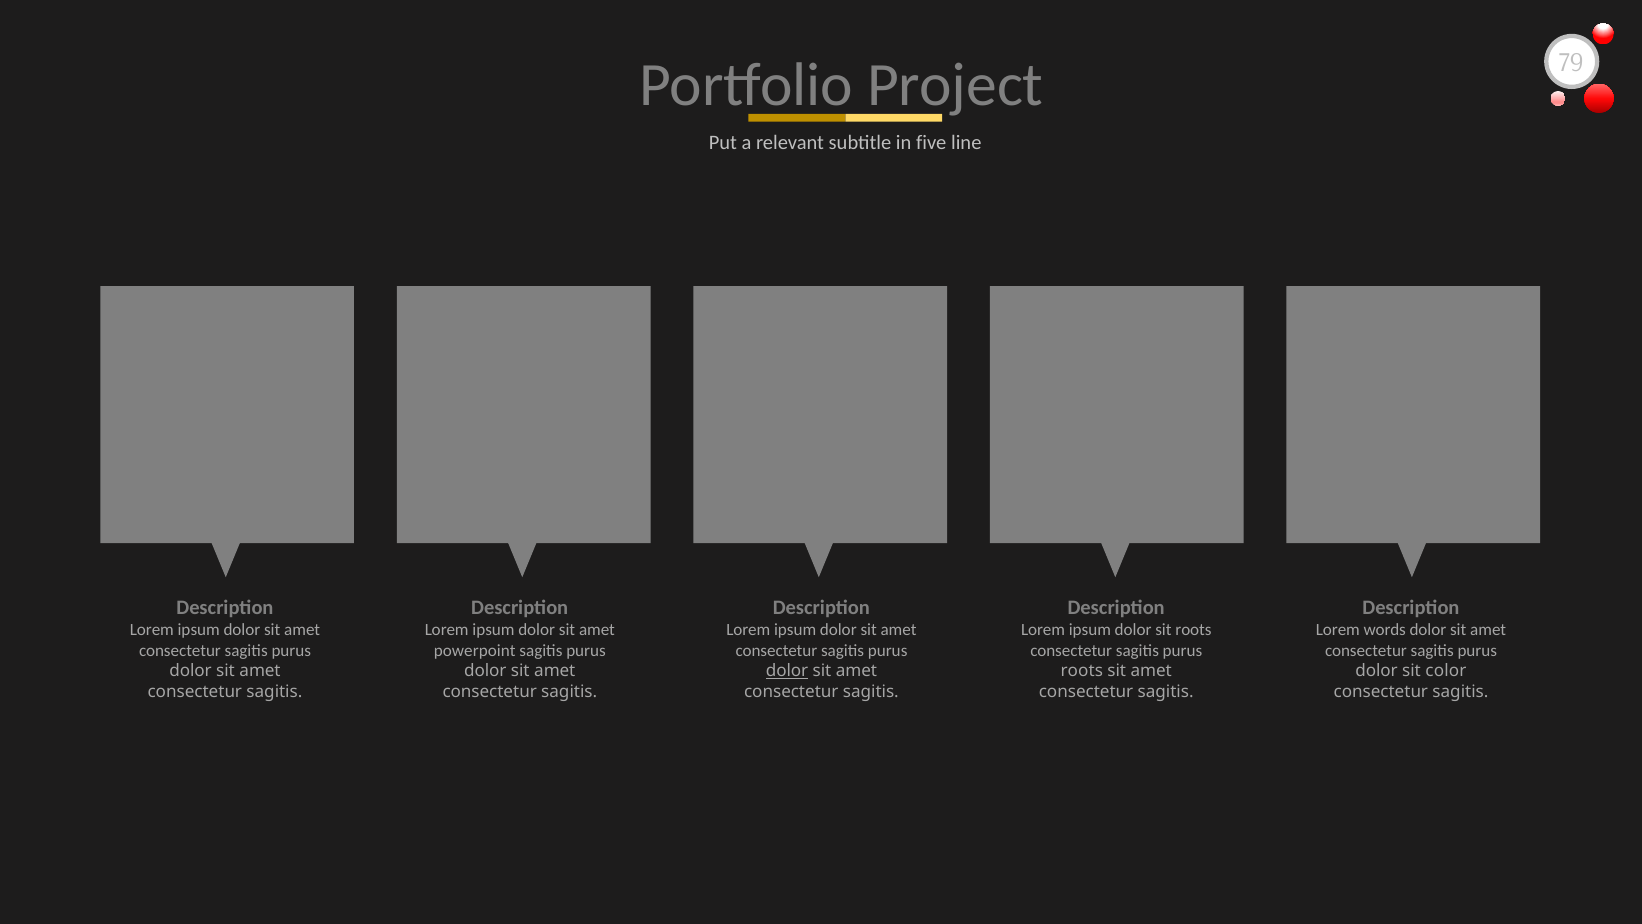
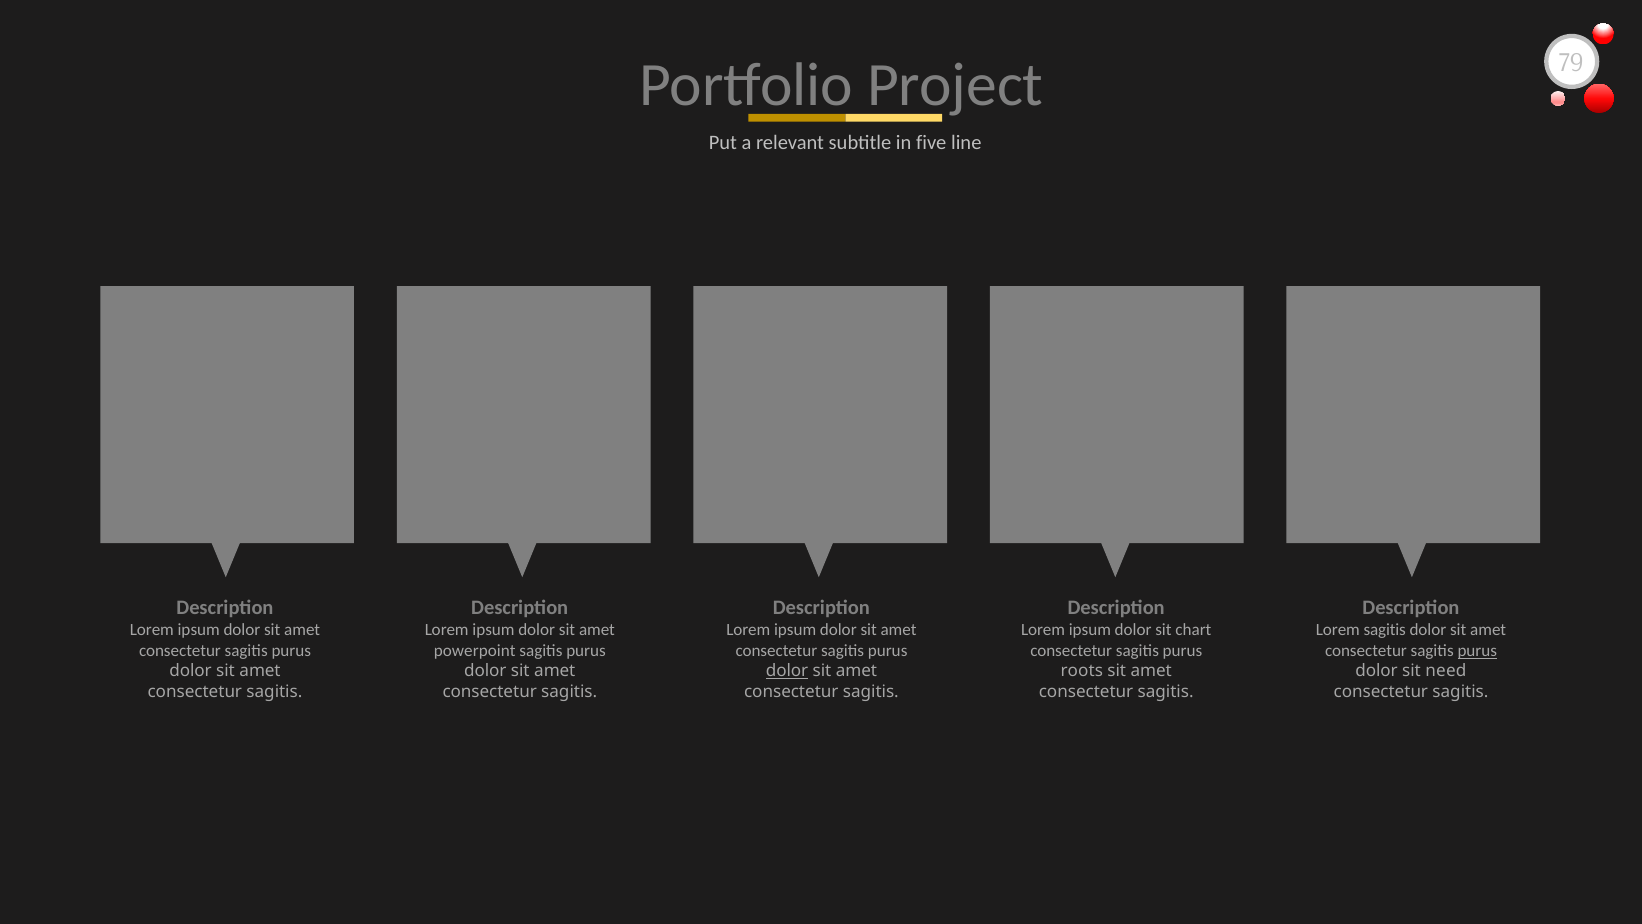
sit roots: roots -> chart
Lorem words: words -> sagitis
purus at (1477, 650) underline: none -> present
color: color -> need
